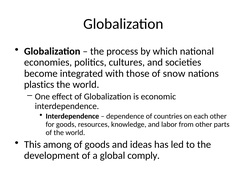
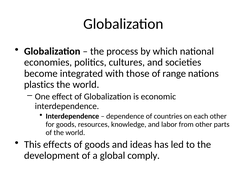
snow: snow -> range
among: among -> effects
